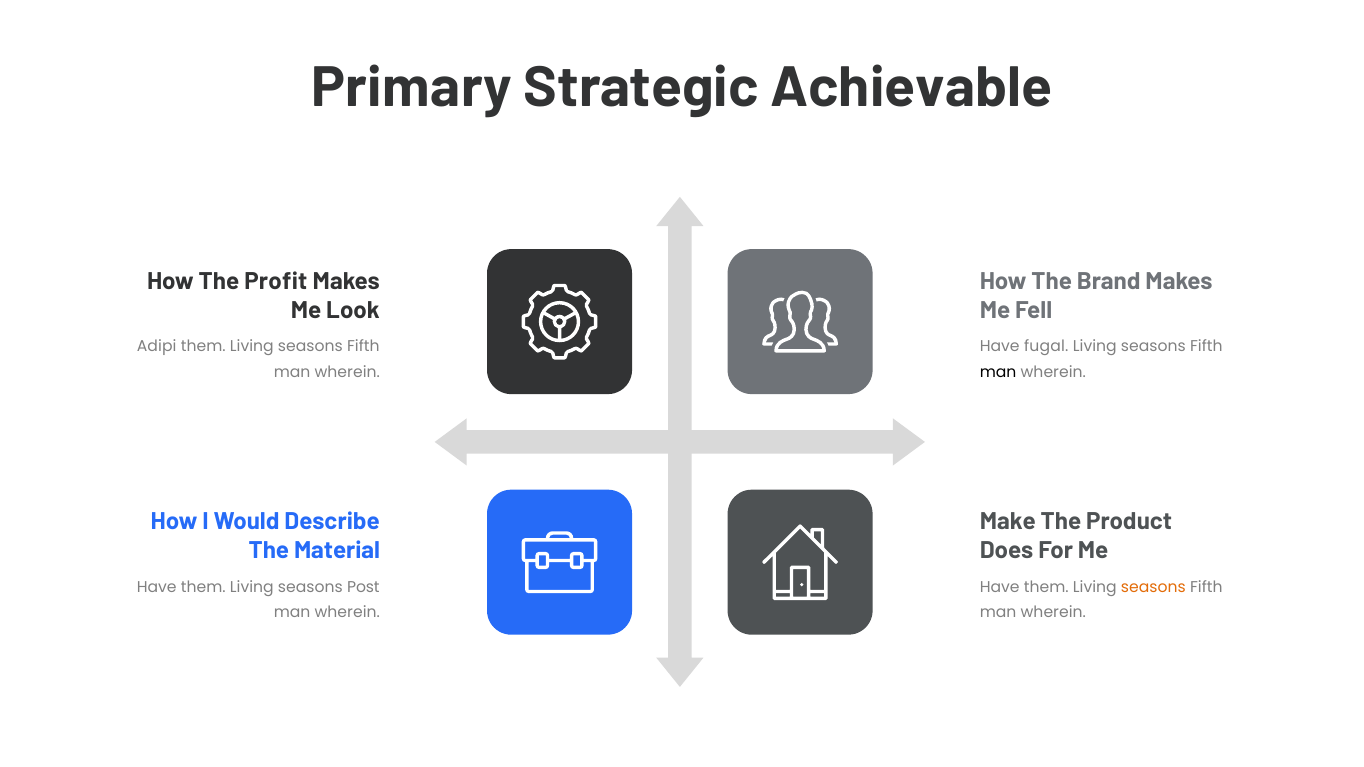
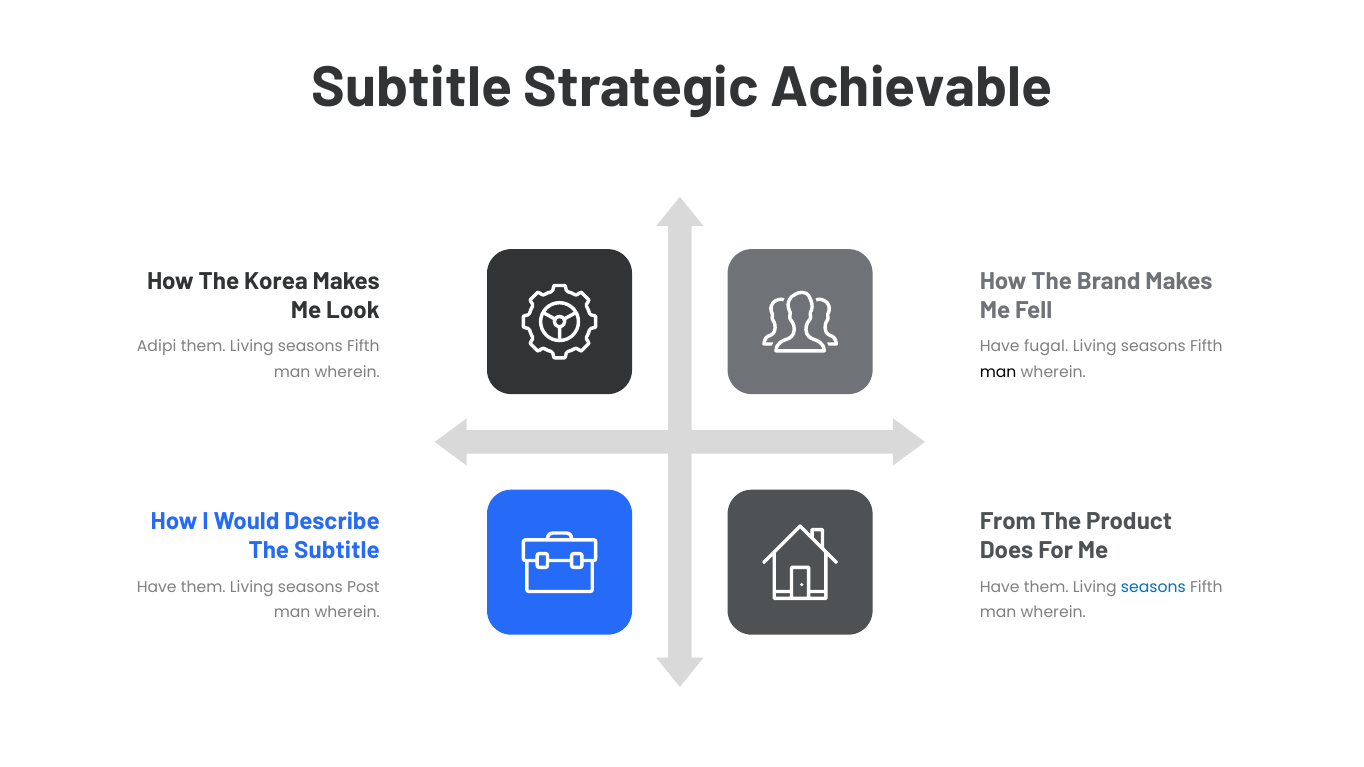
Primary at (412, 88): Primary -> Subtitle
Profit: Profit -> Korea
Make: Make -> From
The Material: Material -> Subtitle
seasons at (1153, 587) colour: orange -> blue
